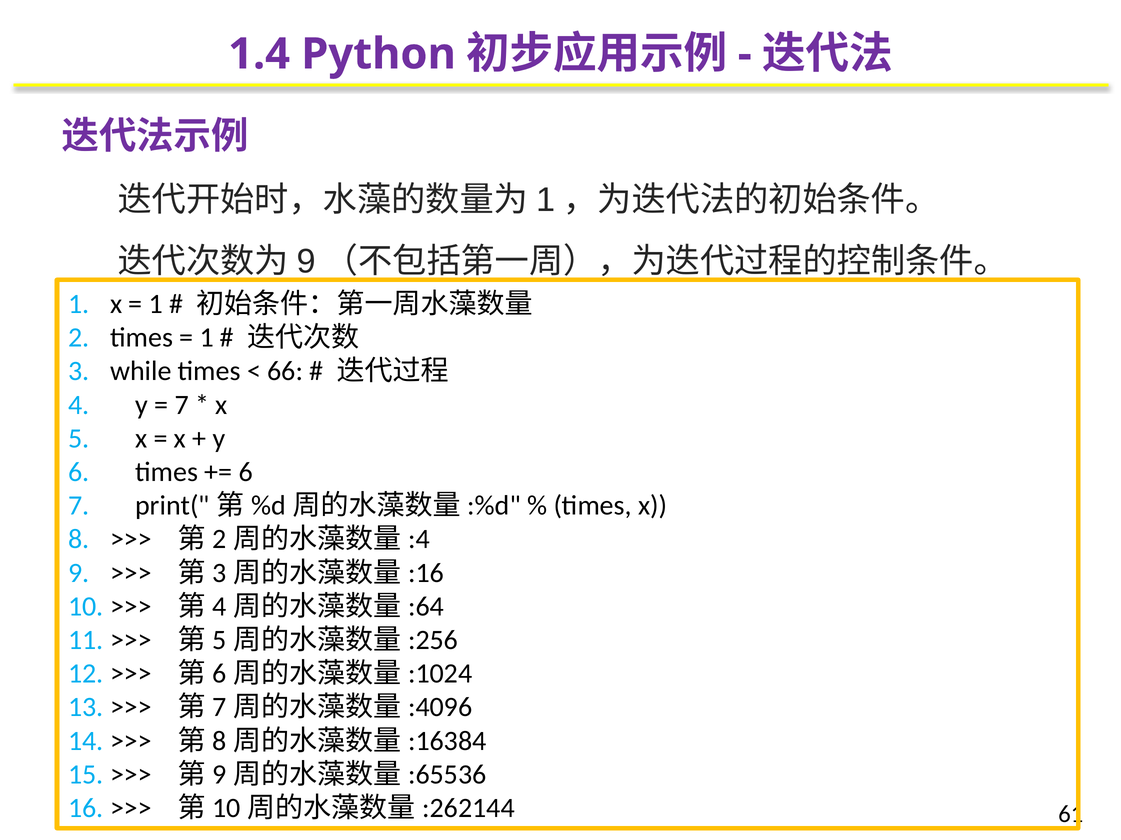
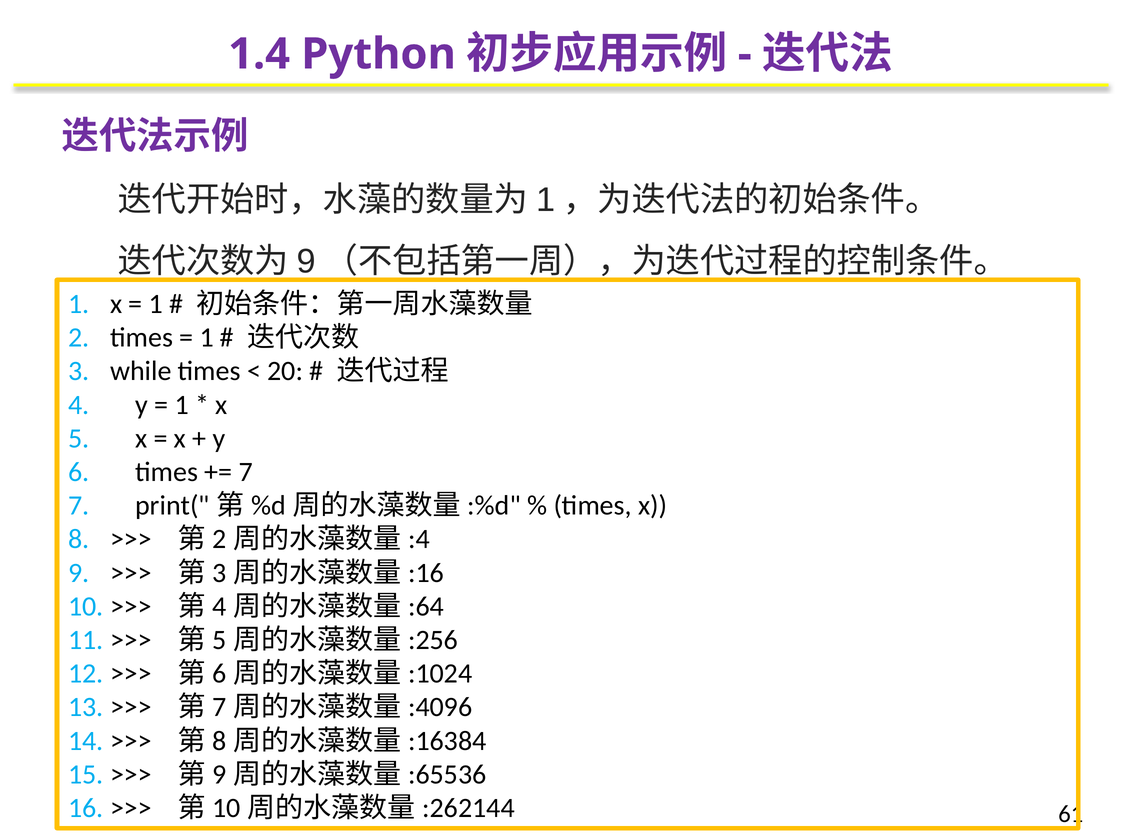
66: 66 -> 20
7 at (182, 405): 7 -> 1
6 at (246, 472): 6 -> 7
